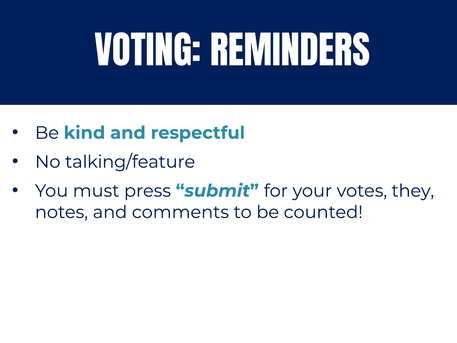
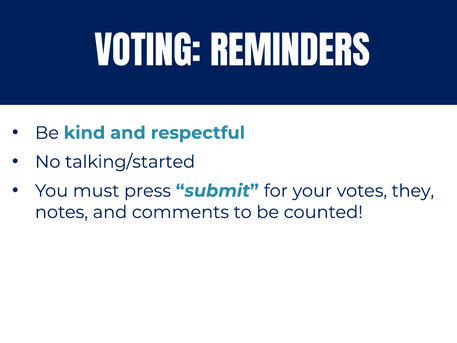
talking/feature: talking/feature -> talking/started
